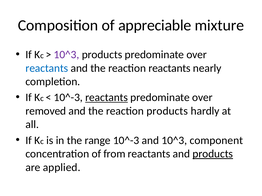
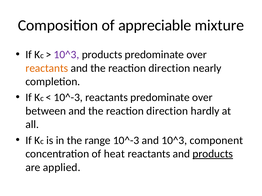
reactants at (47, 68) colour: blue -> orange
reactants at (169, 68): reactants -> direction
reactants at (107, 98) underline: present -> none
removed: removed -> between
products at (167, 111): products -> direction
from: from -> heat
